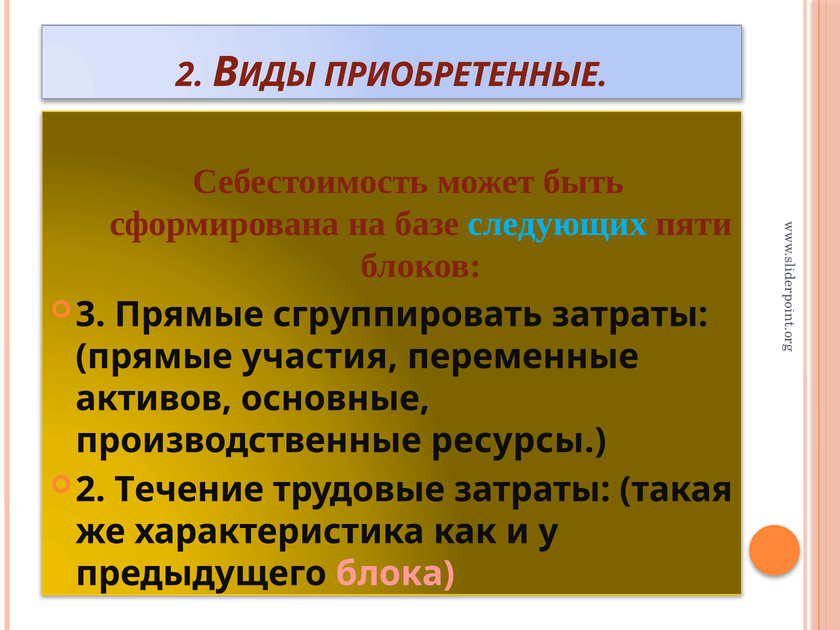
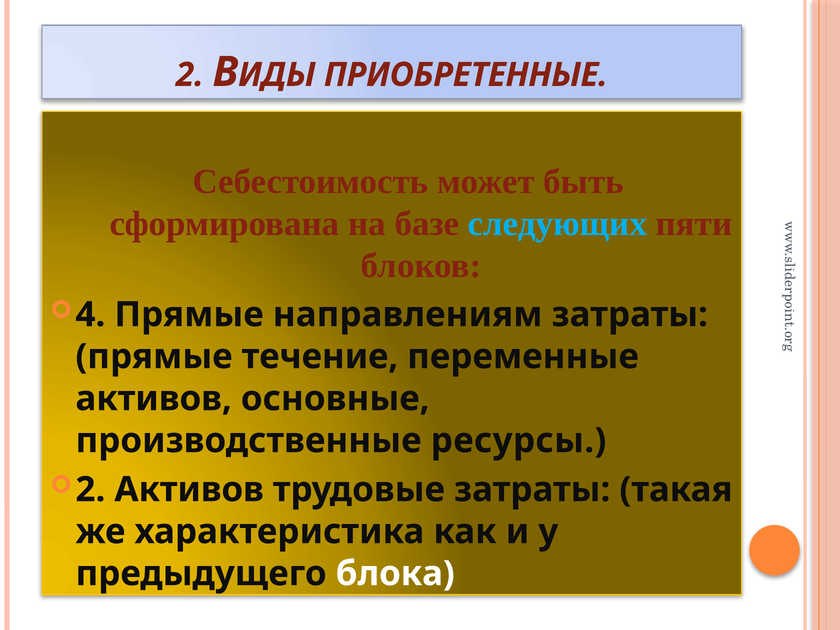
3: 3 -> 4
сгруппировать: сгруппировать -> направлениям
участия: участия -> течение
2 Течение: Течение -> Активов
блока colour: pink -> white
